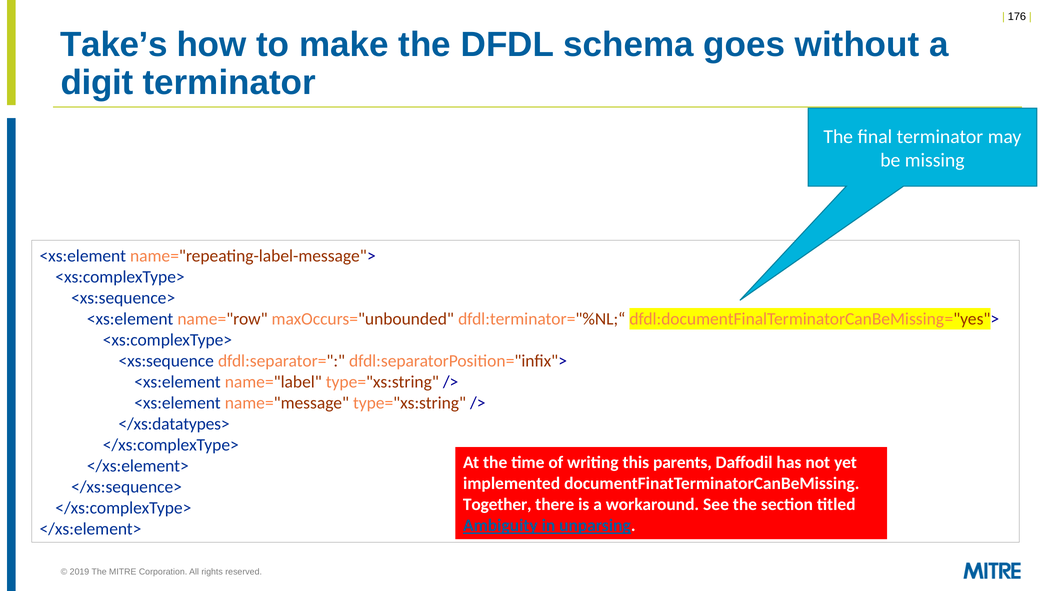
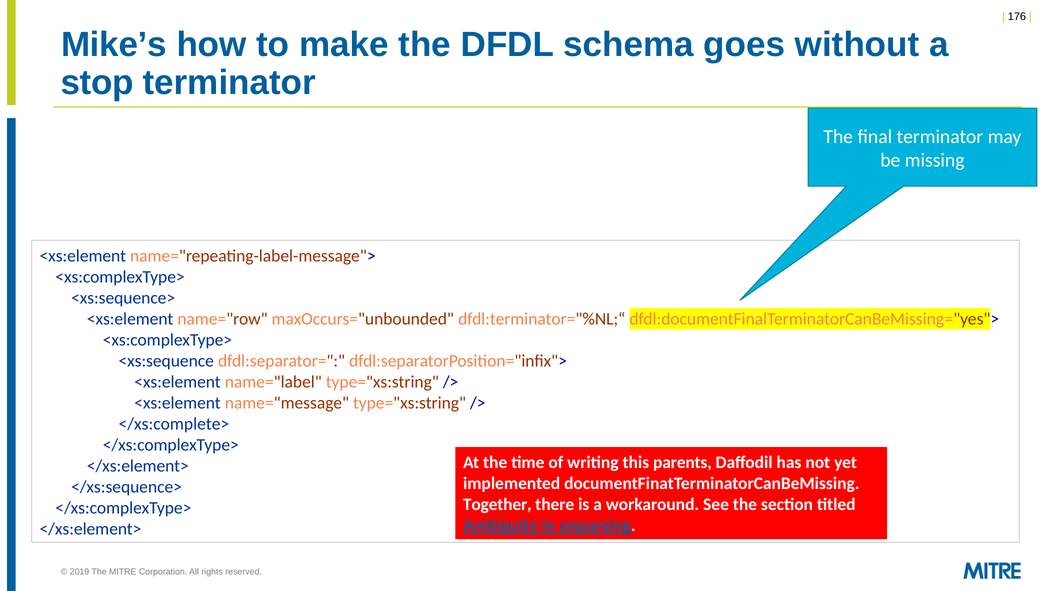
Take’s: Take’s -> Mike’s
digit: digit -> stop
</xs:datatypes>: </xs:datatypes> -> </xs:complete>
